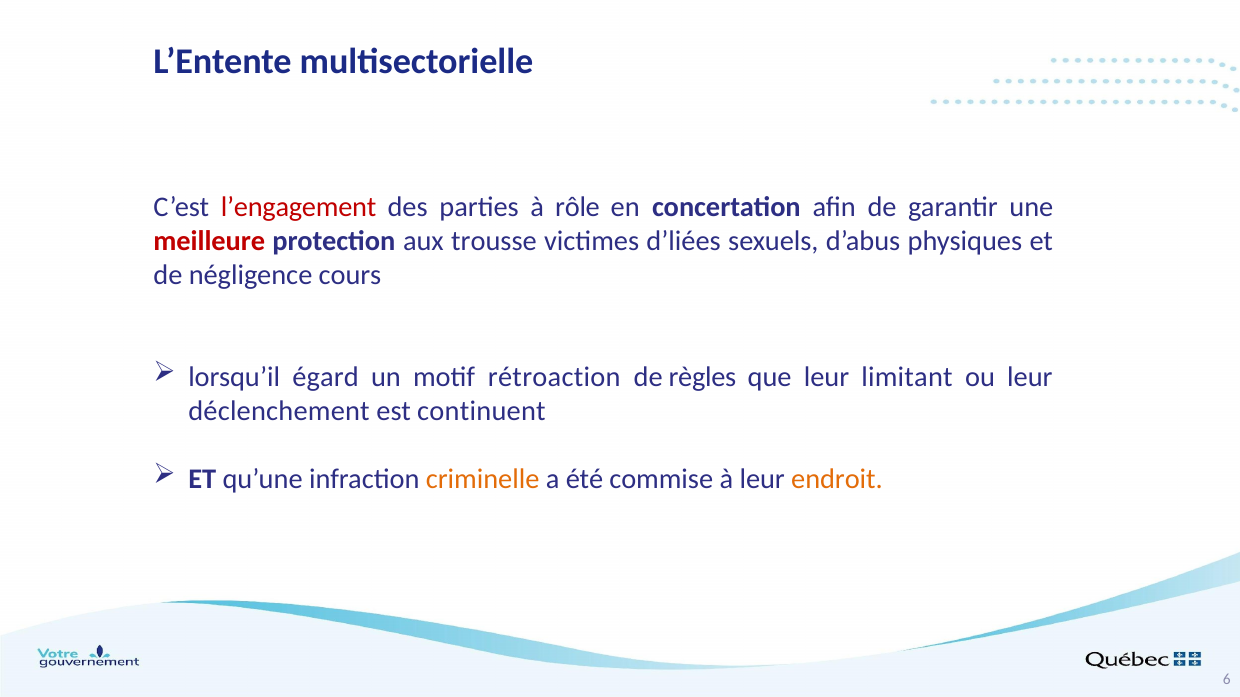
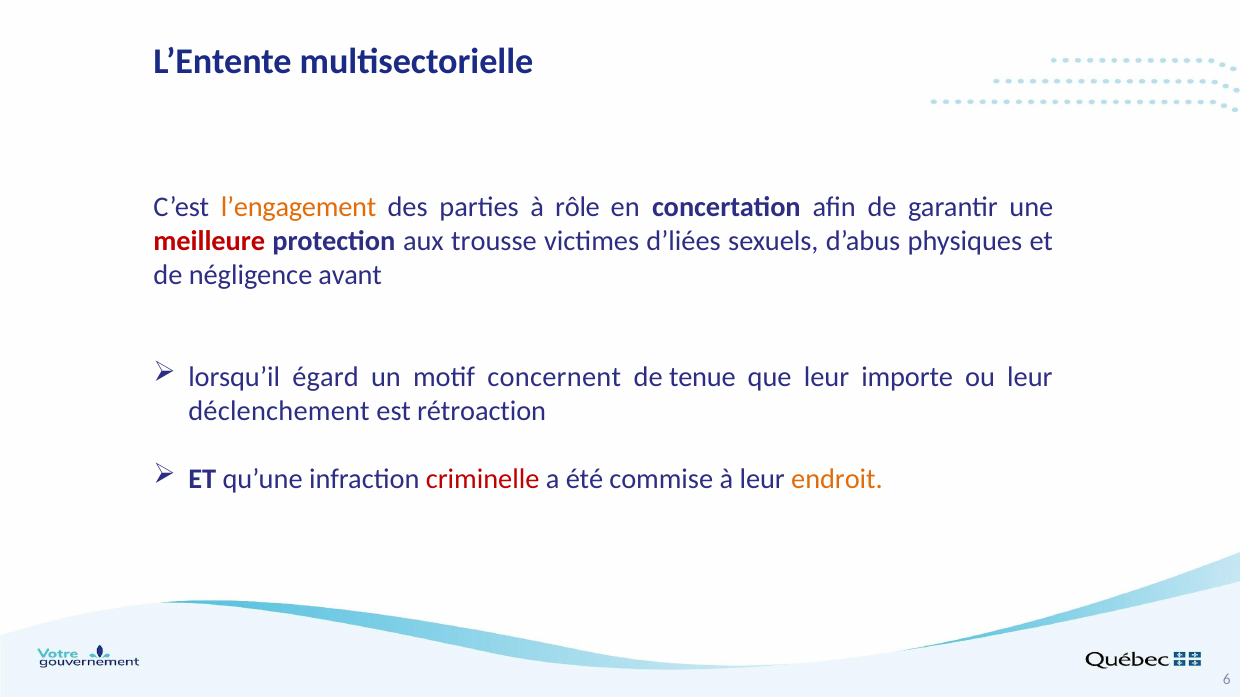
l’engagement colour: red -> orange
cours: cours -> avant
rétroaction: rétroaction -> concernent
règles: règles -> tenue
limitant: limitant -> importe
continuent: continuent -> rétroaction
criminelle colour: orange -> red
